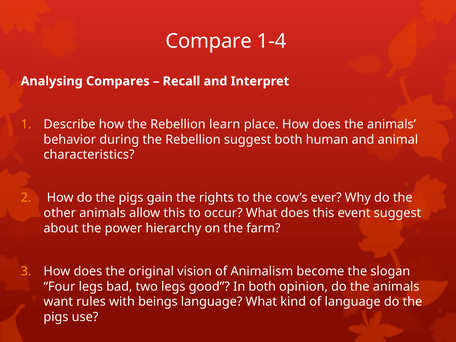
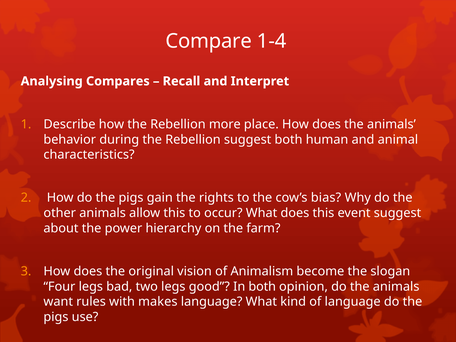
learn: learn -> more
ever: ever -> bias
beings: beings -> makes
